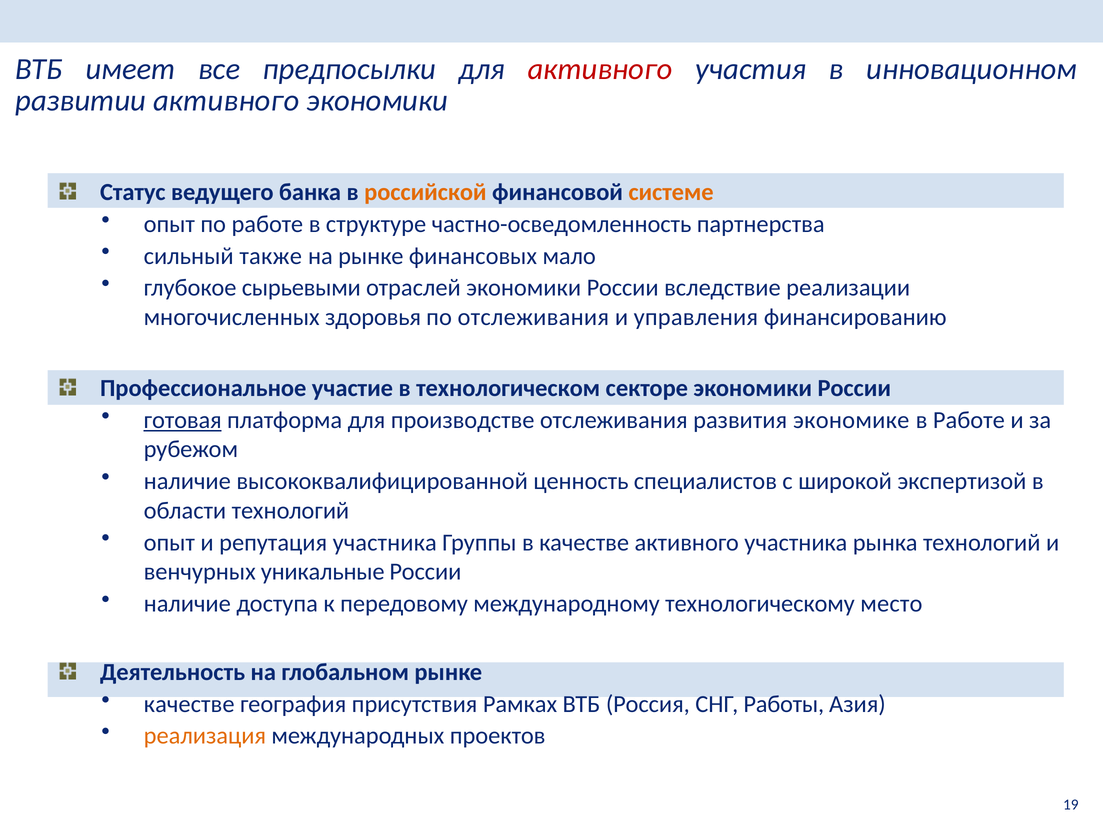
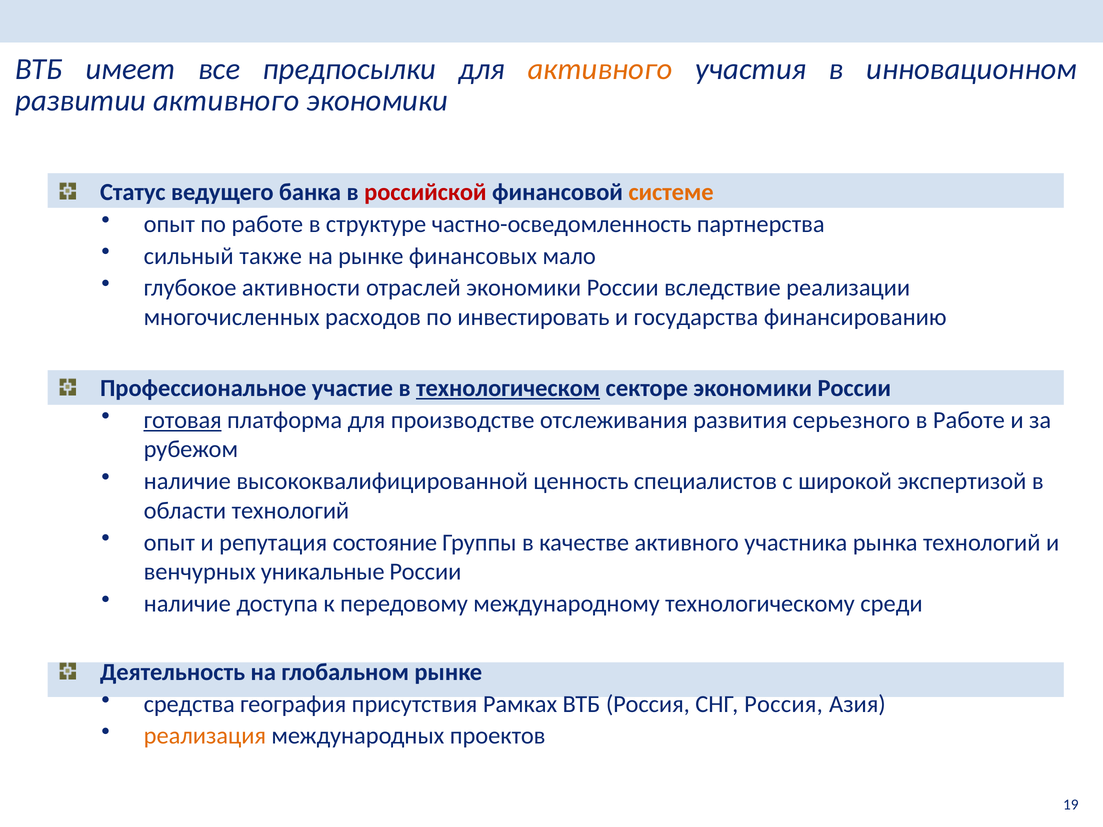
активного at (600, 69) colour: red -> orange
российской colour: orange -> red
сырьевыми: сырьевыми -> активности
здоровья: здоровья -> расходов
по отслеживания: отслеживания -> инвестировать
управления: управления -> государства
технологическом underline: none -> present
экономике: экономике -> серьезного
репутация участника: участника -> состояние
место: место -> среди
качестве at (189, 704): качестве -> средства
СНГ Работы: Работы -> Россия
